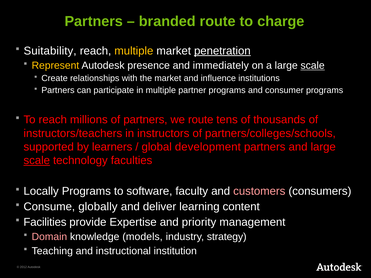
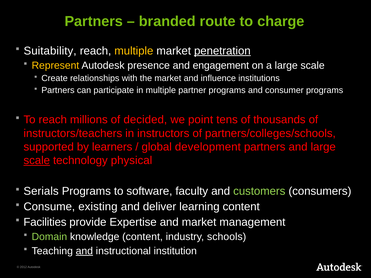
immediately: immediately -> engagement
scale at (313, 66) underline: present -> none
of partners: partners -> decided
we route: route -> point
faculties: faculties -> physical
Locally: Locally -> Serials
customers colour: pink -> light green
globally: globally -> existing
and priority: priority -> market
Domain colour: pink -> light green
knowledge models: models -> content
strategy: strategy -> schools
and at (84, 251) underline: none -> present
